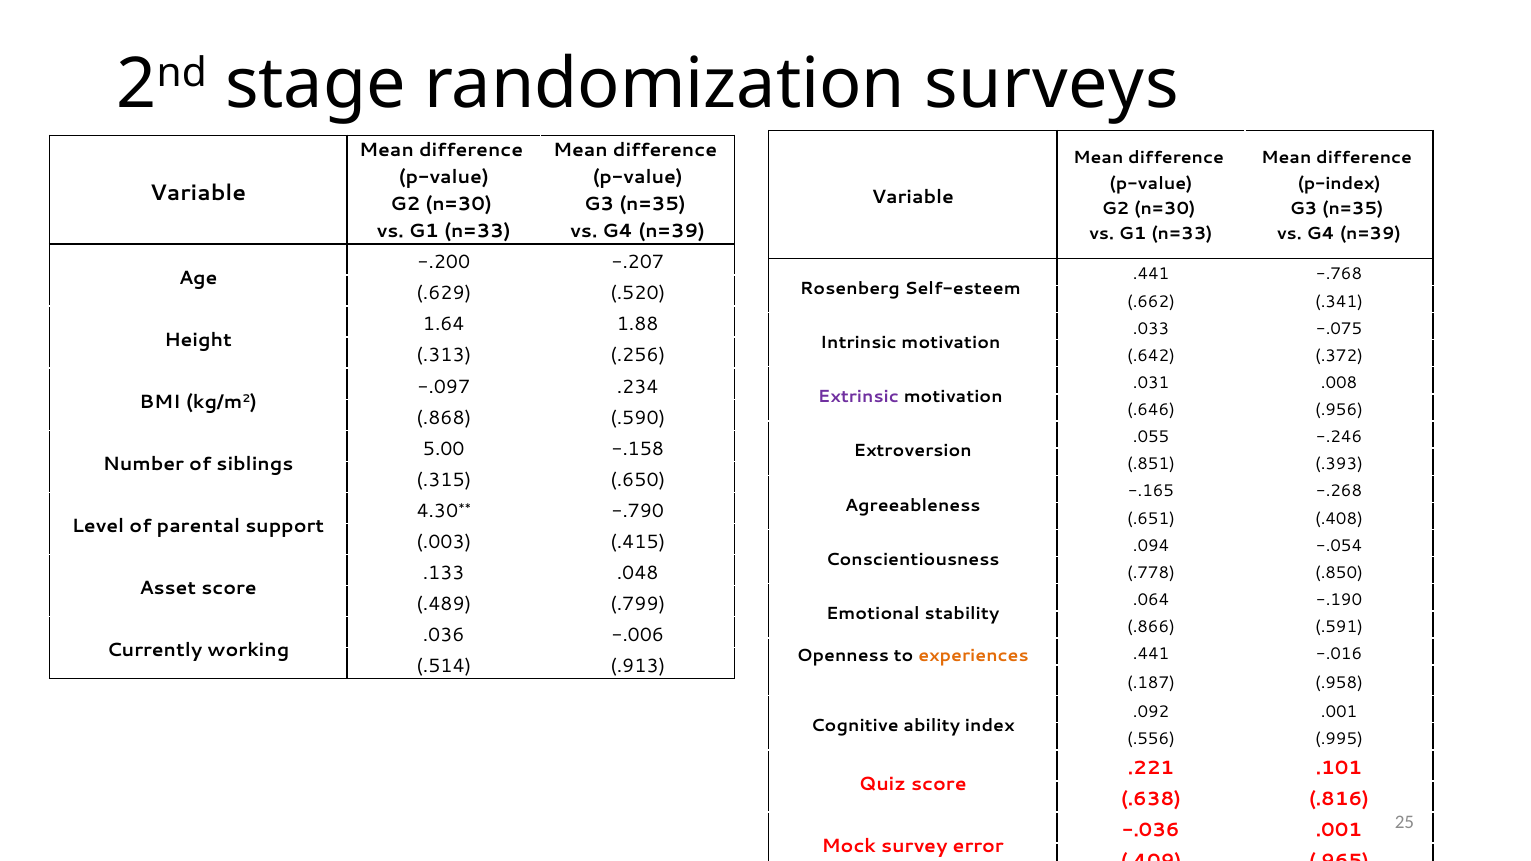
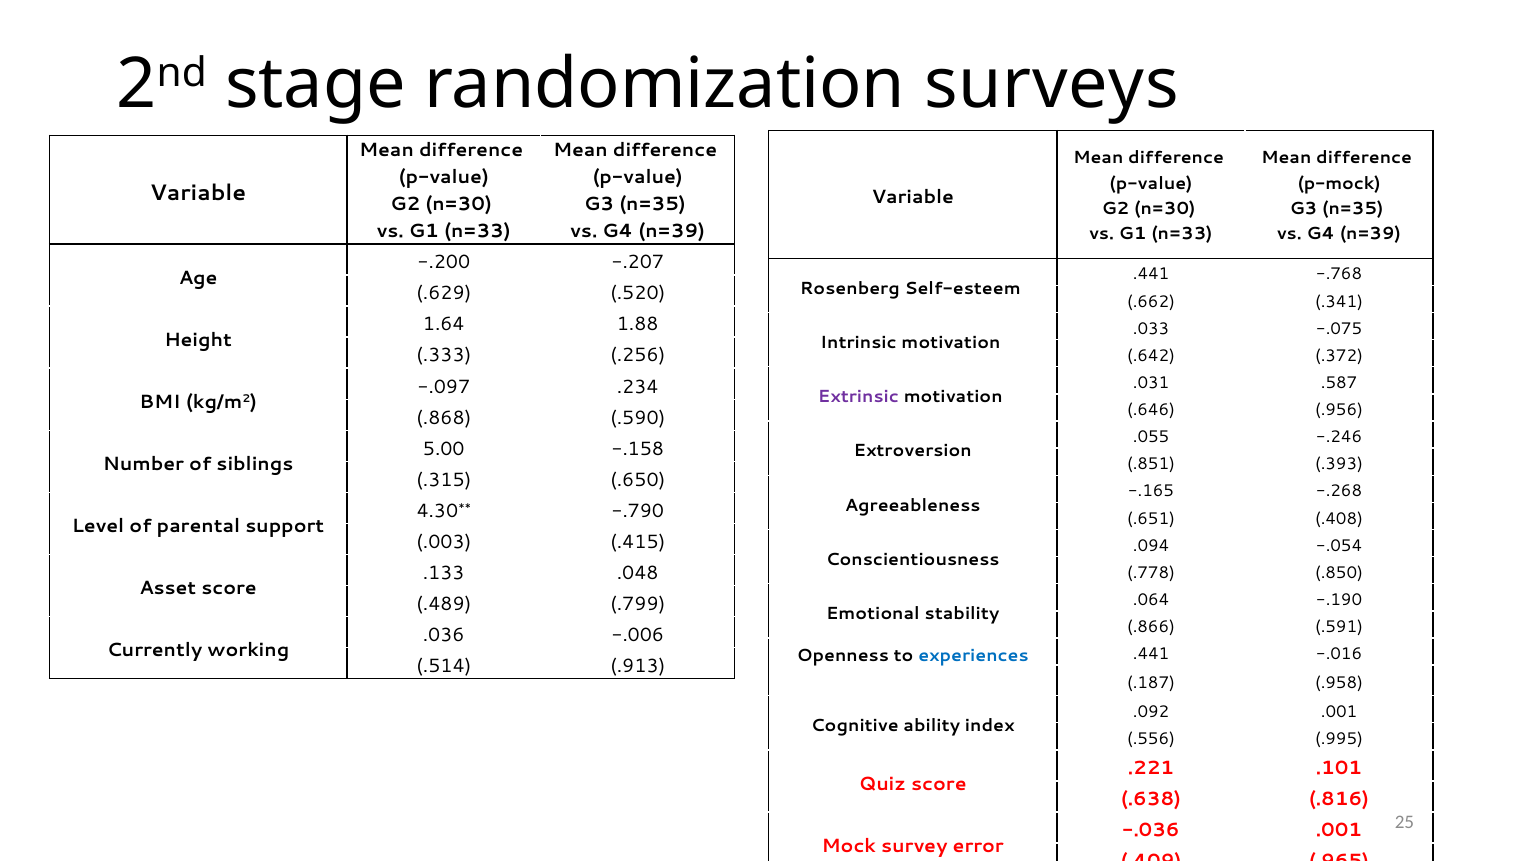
p-index: p-index -> p-mock
.313: .313 -> .333
.008: .008 -> .587
experiences colour: orange -> blue
